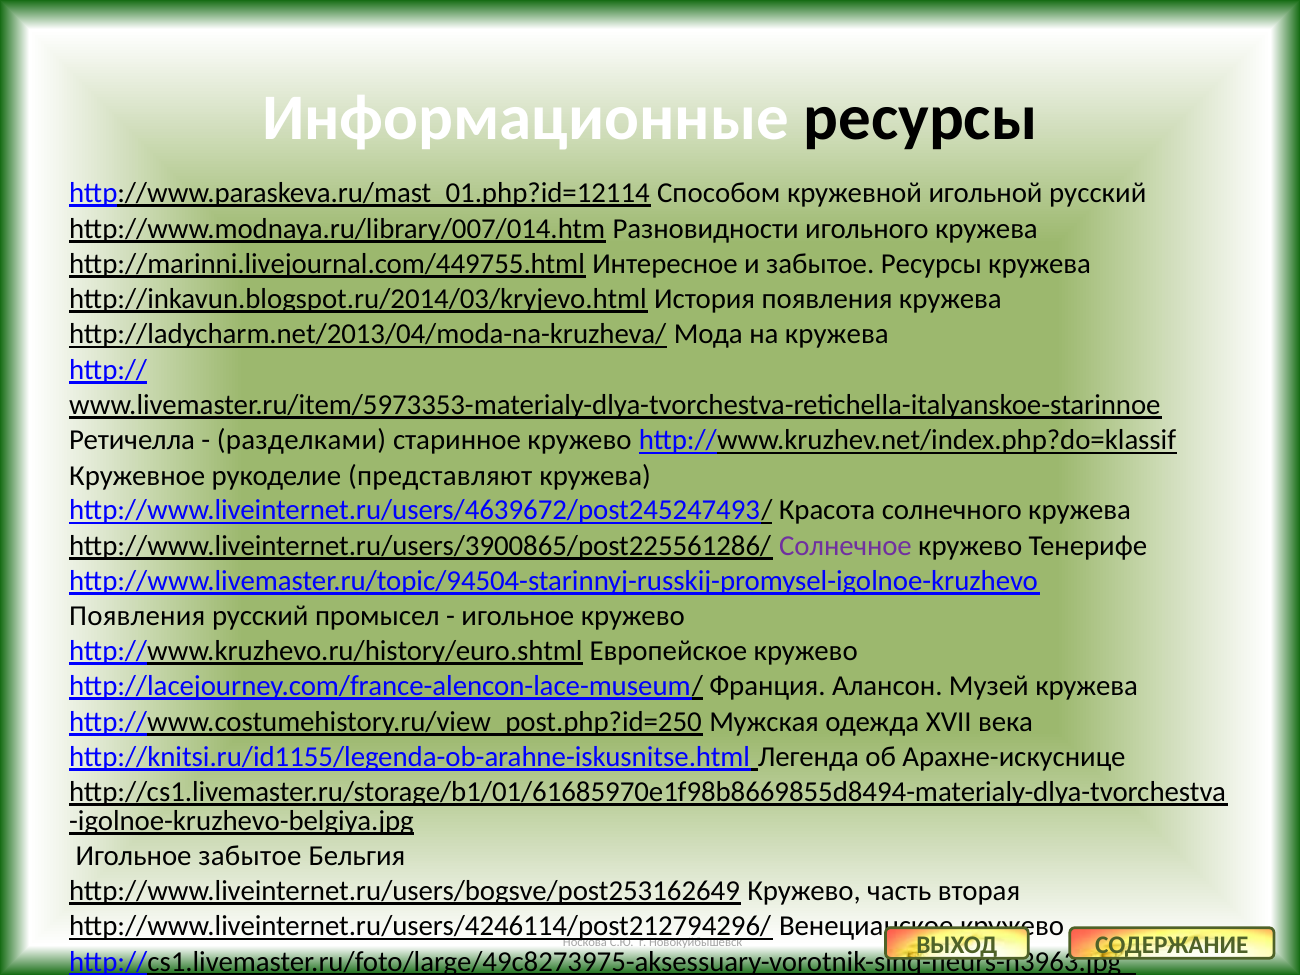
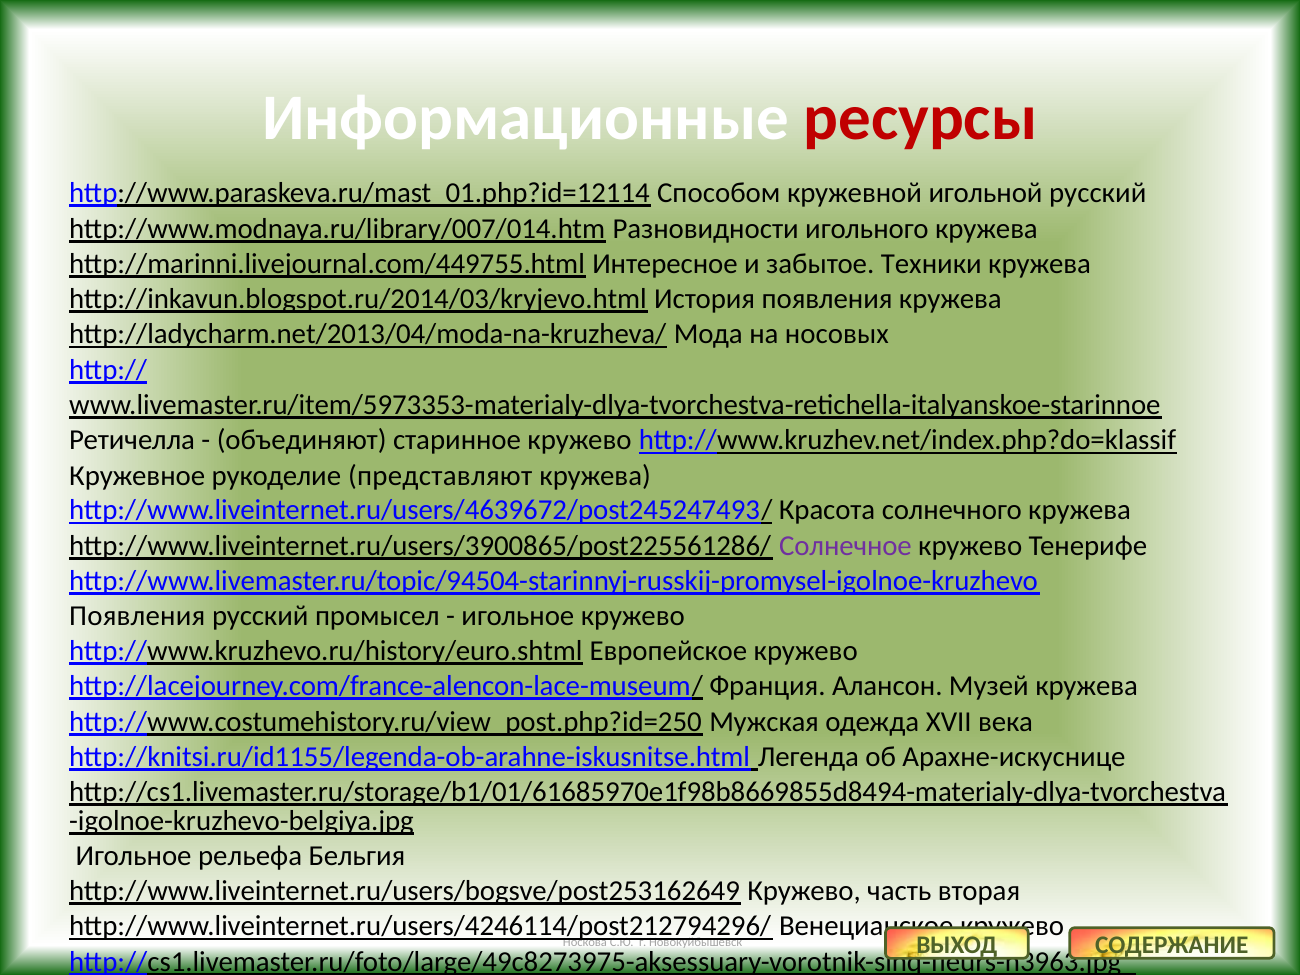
ресурсы at (920, 118) colour: black -> red
забытое Ресурсы: Ресурсы -> Техники
на кружева: кружева -> носовых
разделками: разделками -> объединяют
Игольное забытое: забытое -> рельефа
